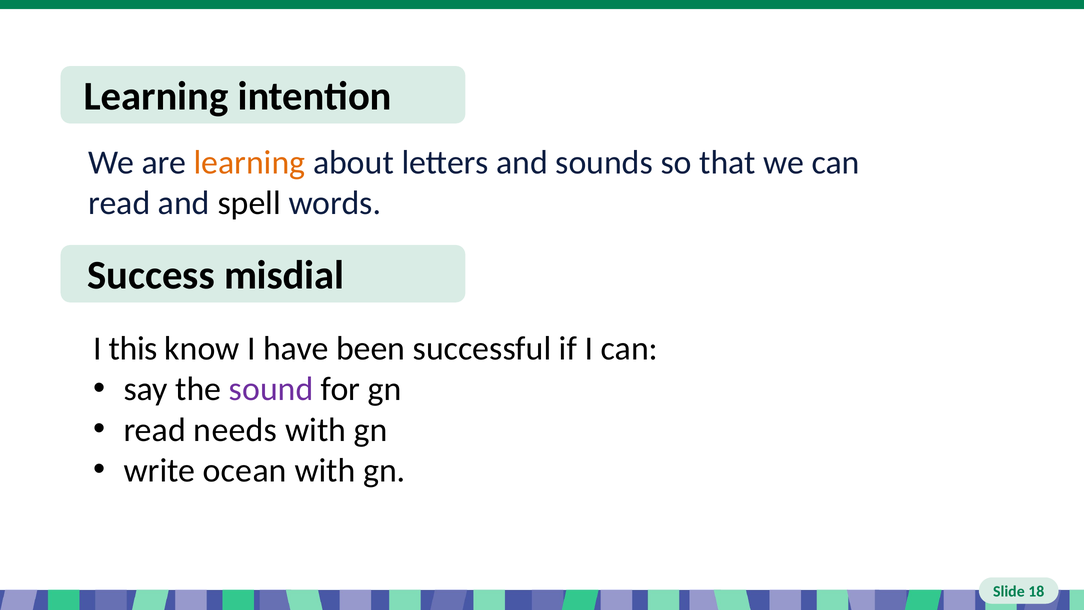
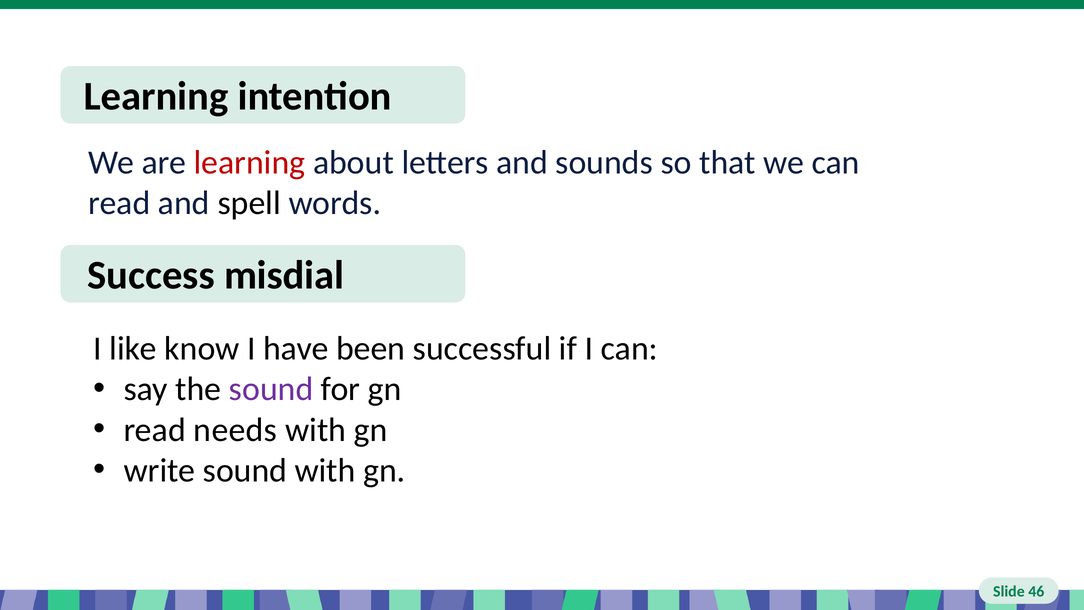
learning at (249, 162) colour: orange -> red
this: this -> like
write ocean: ocean -> sound
18: 18 -> 46
